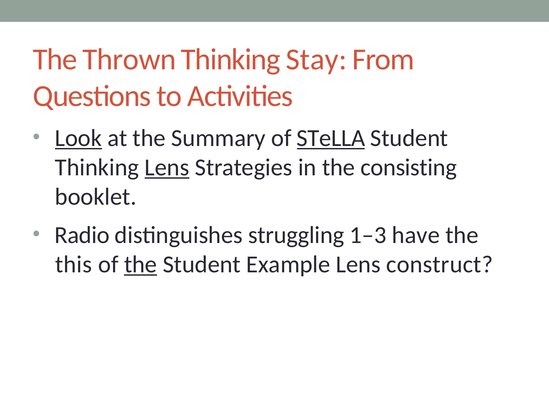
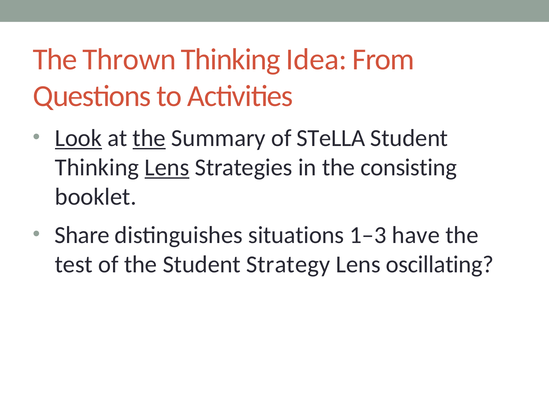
Stay: Stay -> Idea
the at (149, 138) underline: none -> present
STeLLA underline: present -> none
Radio: Radio -> Share
struggling: struggling -> situations
this: this -> test
the at (141, 264) underline: present -> none
Example: Example -> Strategy
construct: construct -> oscillating
